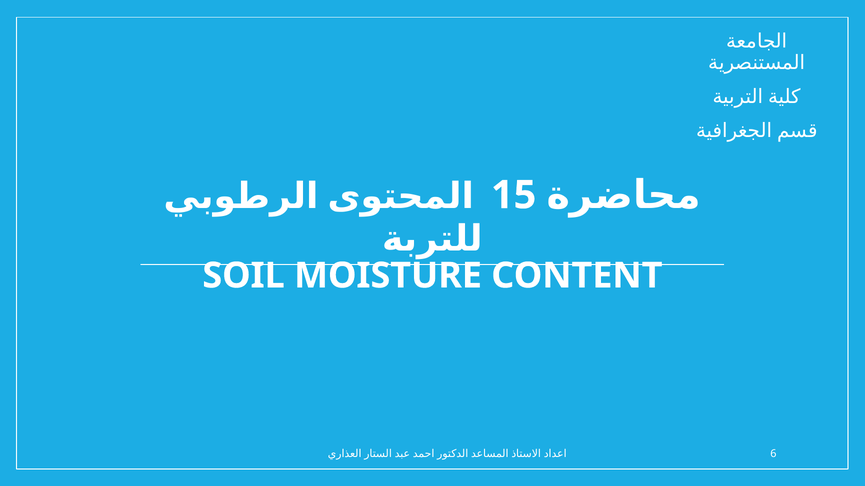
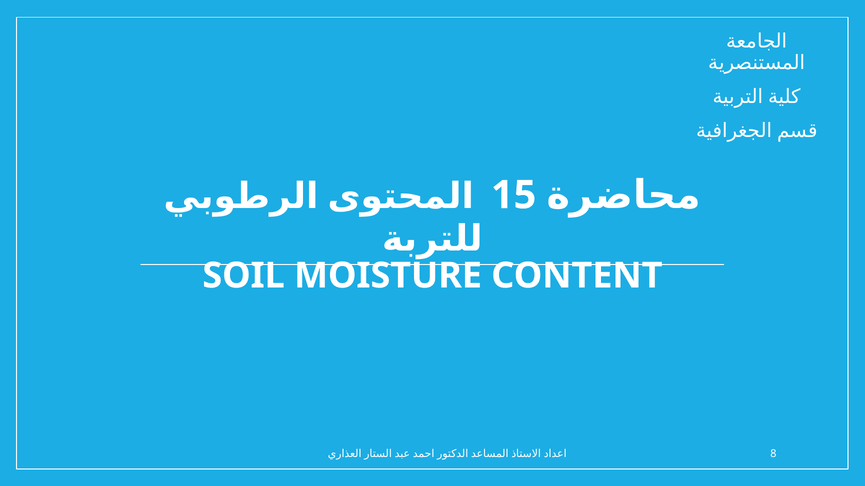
6: 6 -> 8
